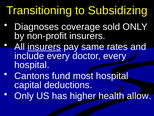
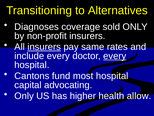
Subsidizing: Subsidizing -> Alternatives
every at (115, 56) underline: none -> present
deductions: deductions -> advocating
